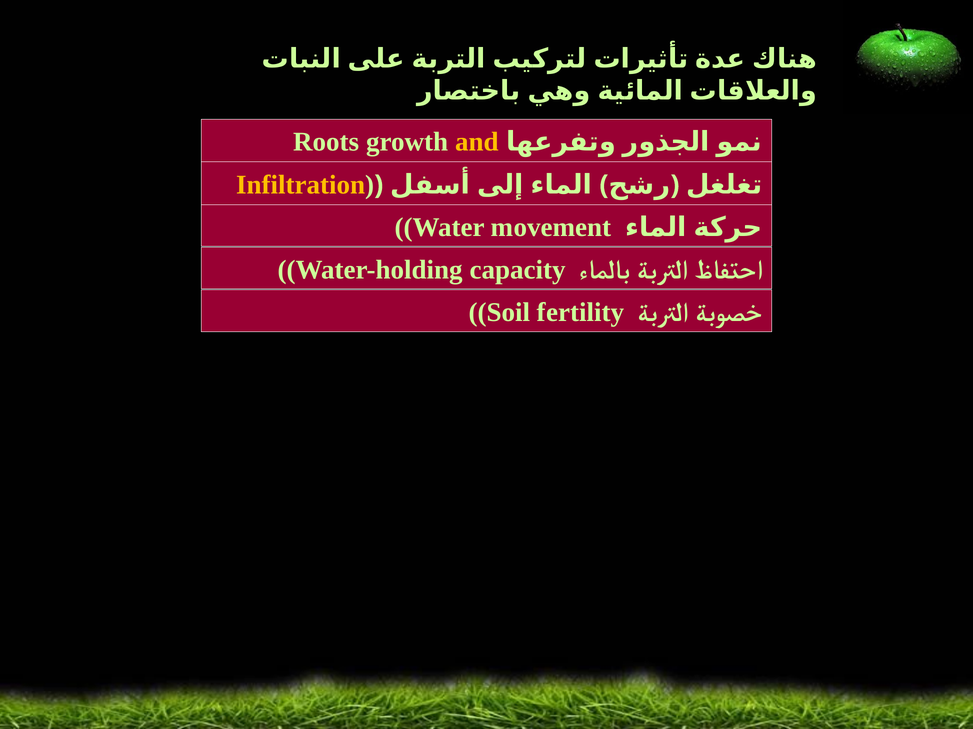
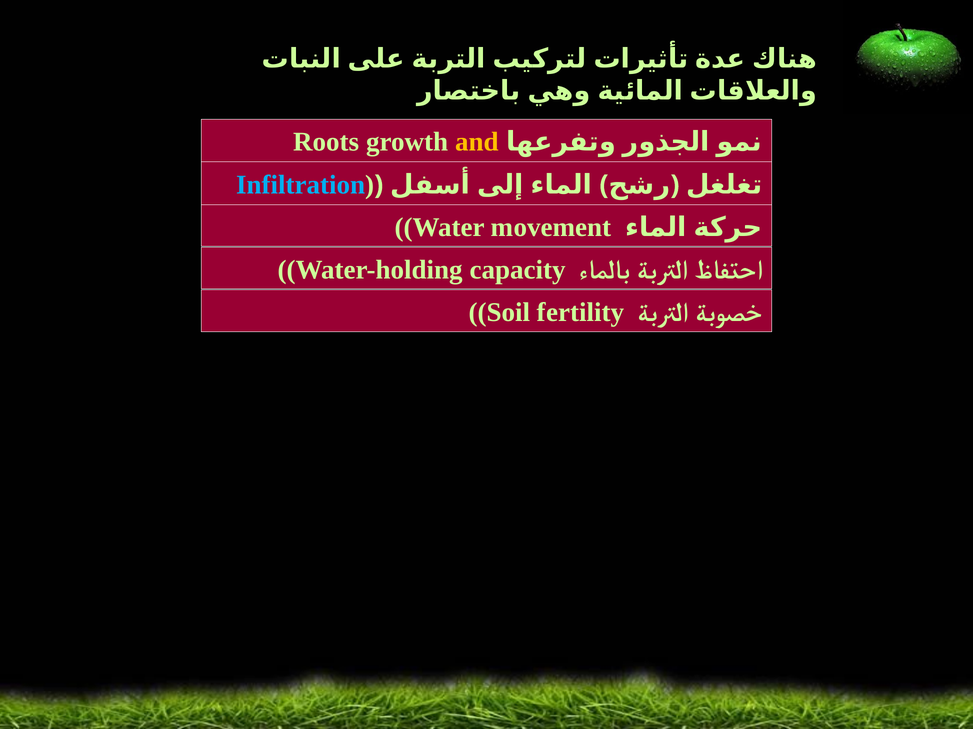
Infiltration colour: yellow -> light blue
